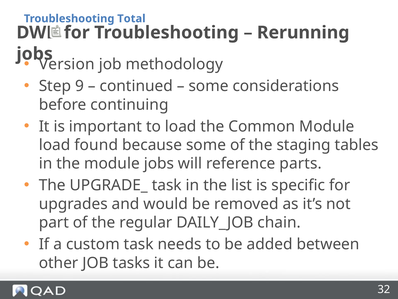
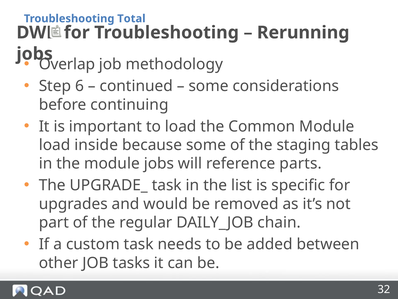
Version: Version -> Overlap
9: 9 -> 6
found: found -> inside
